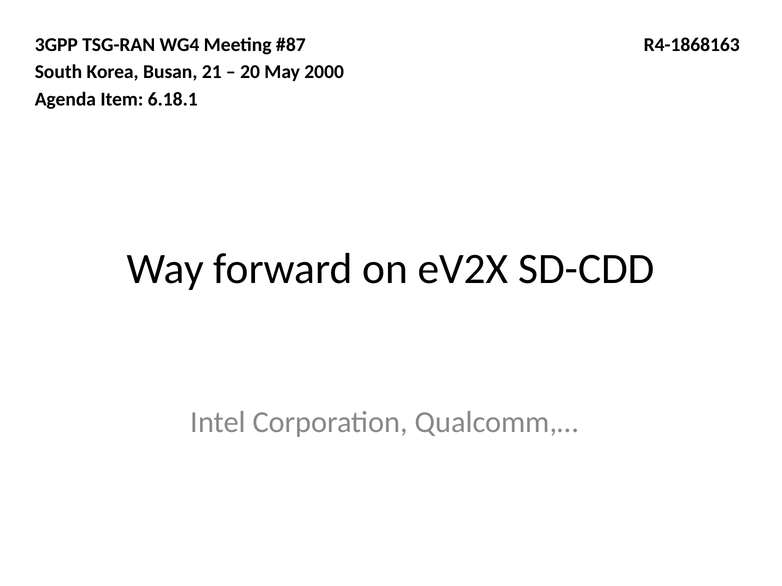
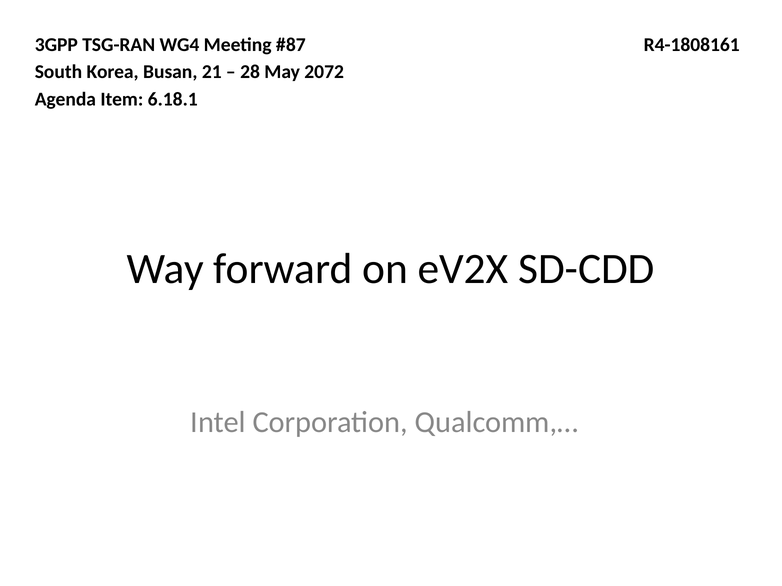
R4-1868163: R4-1868163 -> R4-1808161
20: 20 -> 28
2000: 2000 -> 2072
